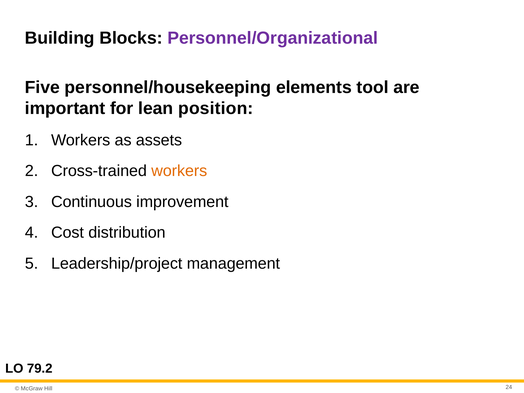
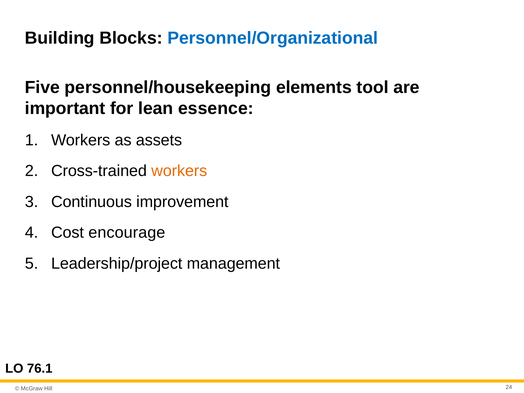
Personnel/Organizational colour: purple -> blue
position: position -> essence
distribution: distribution -> encourage
79.2: 79.2 -> 76.1
